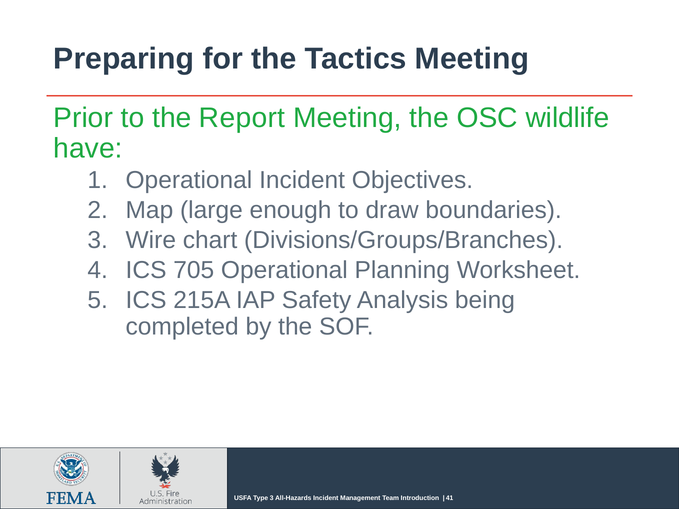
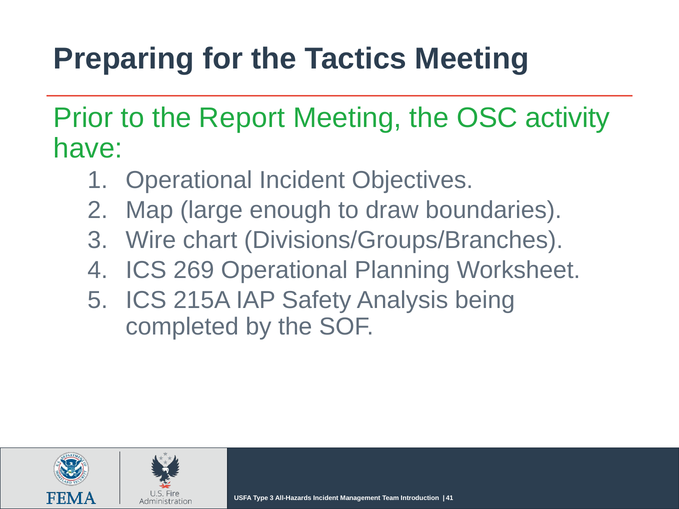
wildlife: wildlife -> activity
705: 705 -> 269
